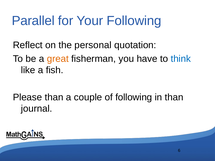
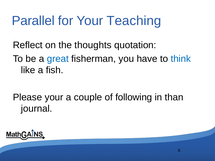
Your Following: Following -> Teaching
personal: personal -> thoughts
great colour: orange -> blue
Please than: than -> your
